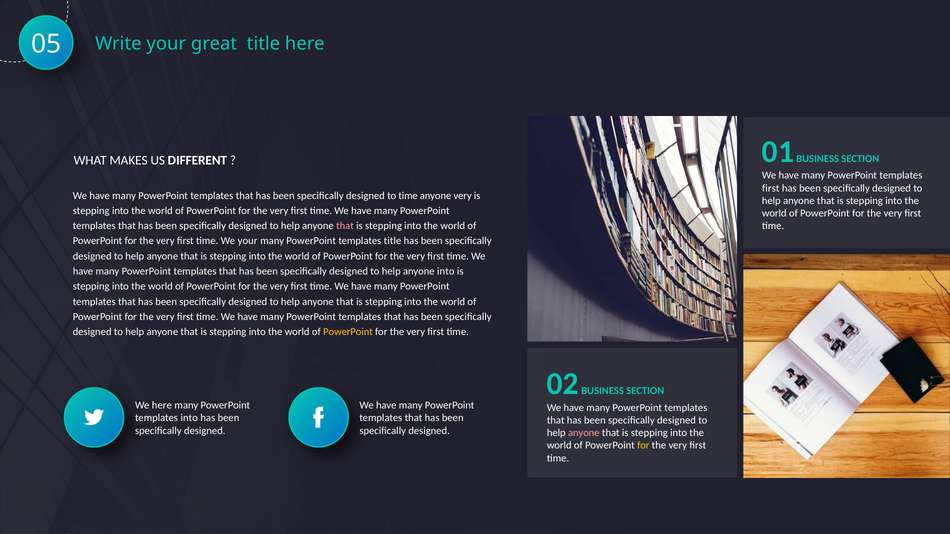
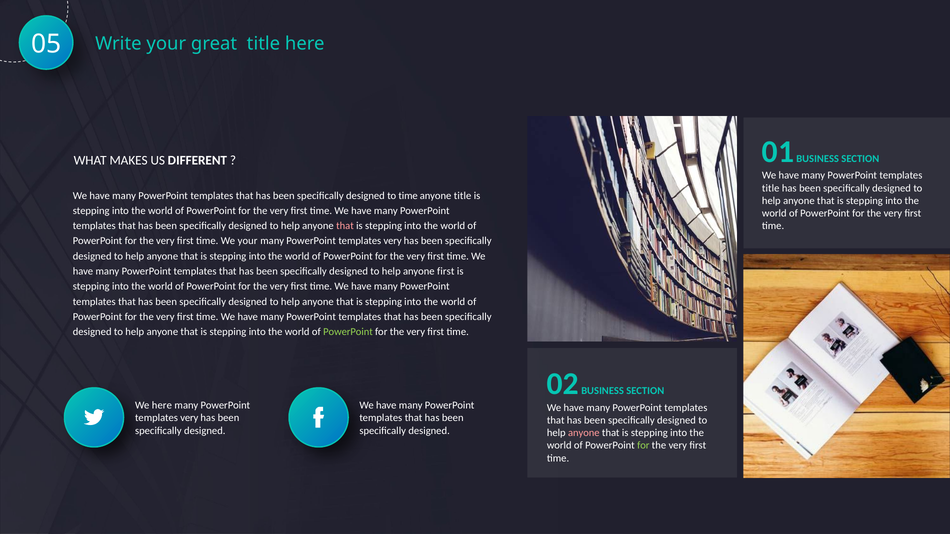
first at (771, 188): first -> title
anyone very: very -> title
title at (393, 241): title -> very
anyone into: into -> first
PowerPoint at (348, 332) colour: yellow -> light green
into at (189, 418): into -> very
for at (643, 446) colour: yellow -> light green
